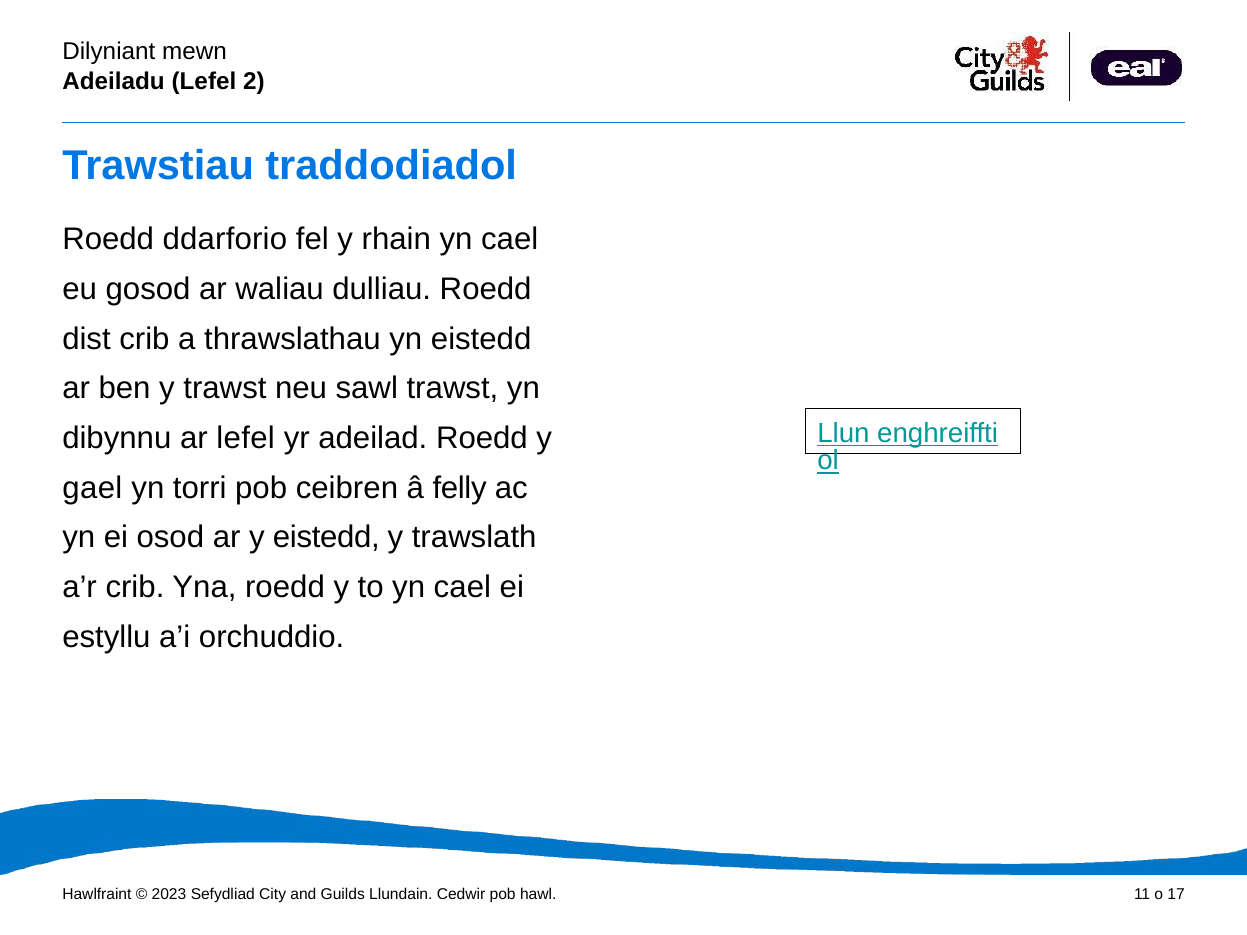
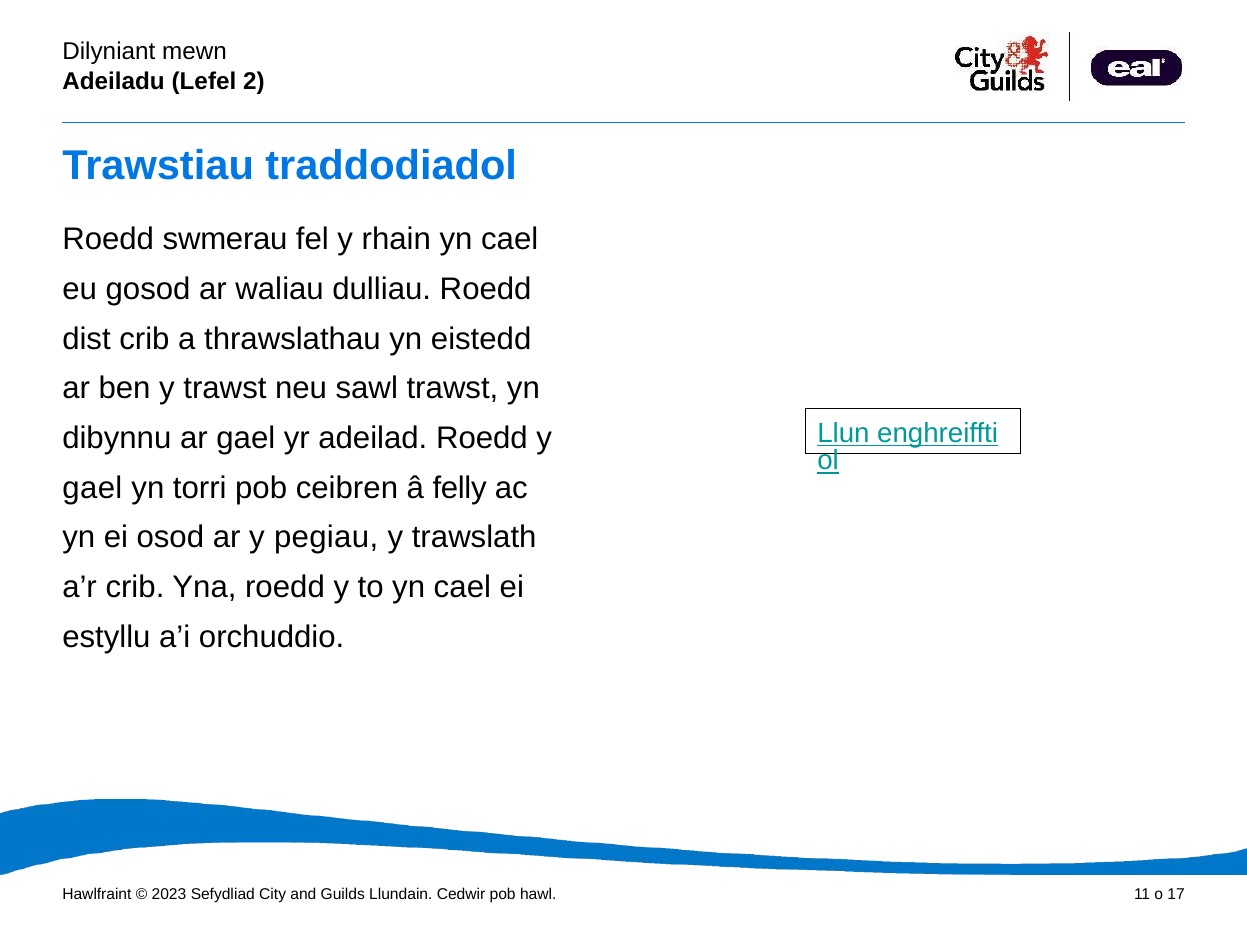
ddarforio: ddarforio -> swmerau
ar lefel: lefel -> gael
y eistedd: eistedd -> pegiau
